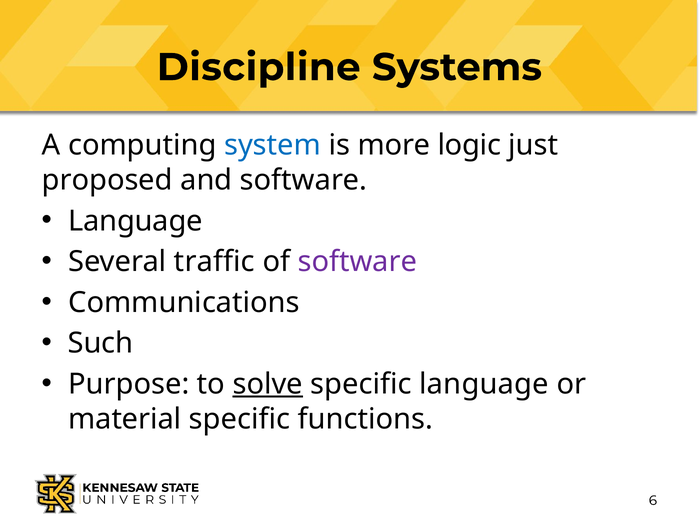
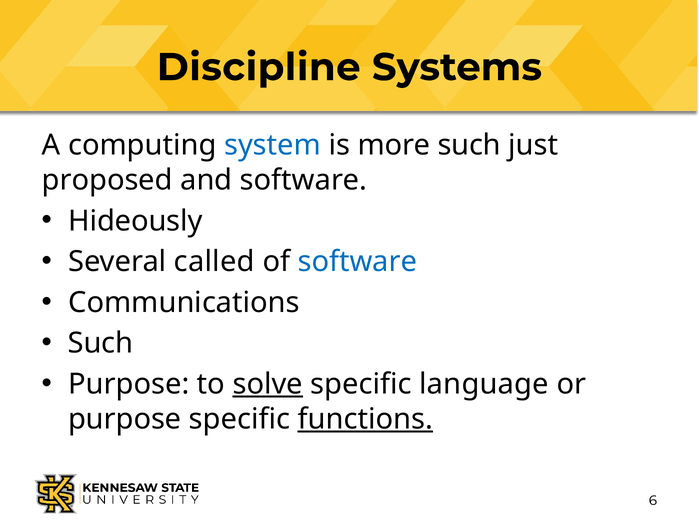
more logic: logic -> such
Language at (135, 221): Language -> Hideously
traffic: traffic -> called
software at (357, 262) colour: purple -> blue
material at (125, 419): material -> purpose
functions underline: none -> present
